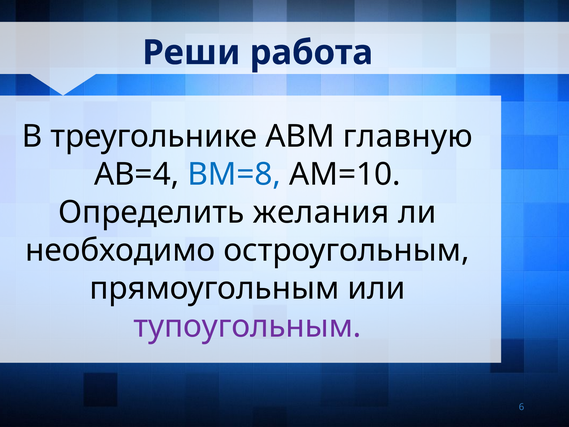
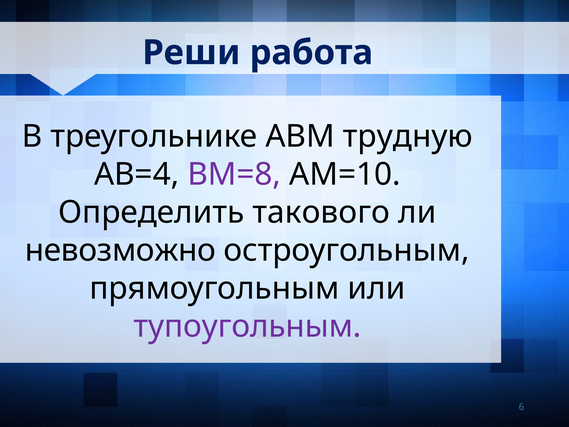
главную: главную -> трудную
ВМ=8 colour: blue -> purple
желания: желания -> такового
необходимо: необходимо -> невозможно
